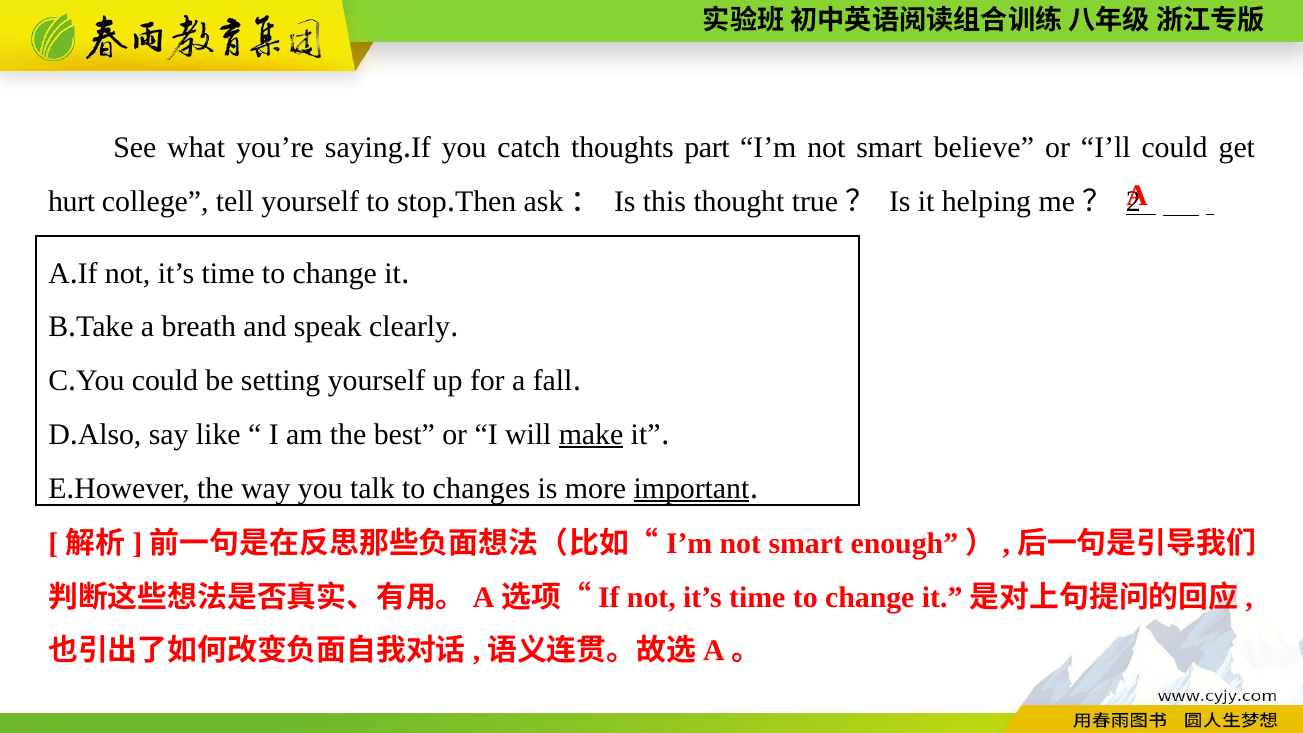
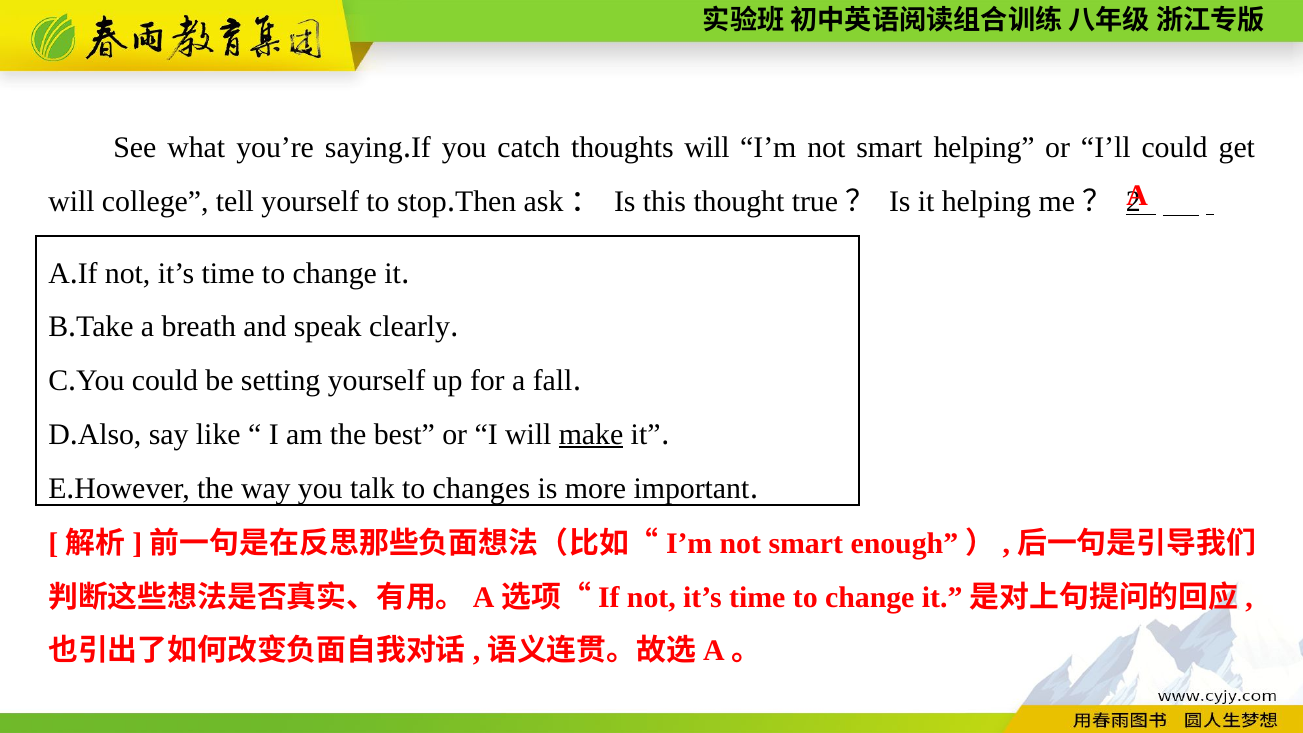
thoughts part: part -> will
smart believe: believe -> helping
hurt at (72, 201): hurt -> will
important underline: present -> none
